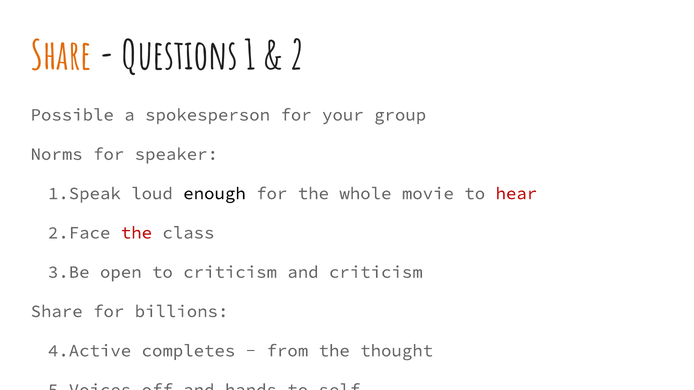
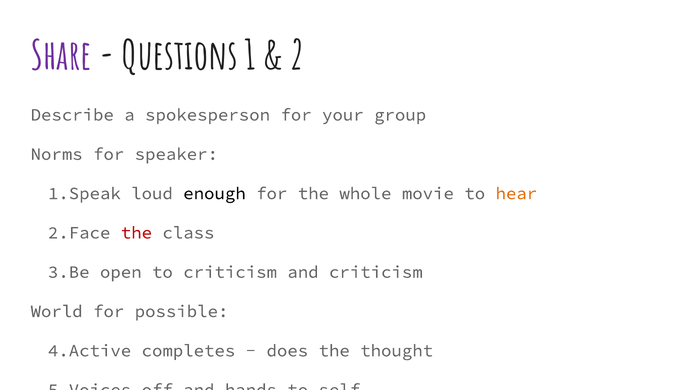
Share at (61, 56) colour: orange -> purple
Possible: Possible -> Describe
hear colour: red -> orange
Share at (57, 312): Share -> World
billions: billions -> possible
from: from -> does
